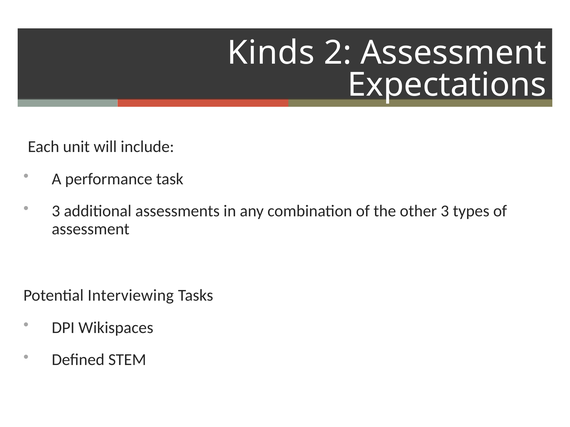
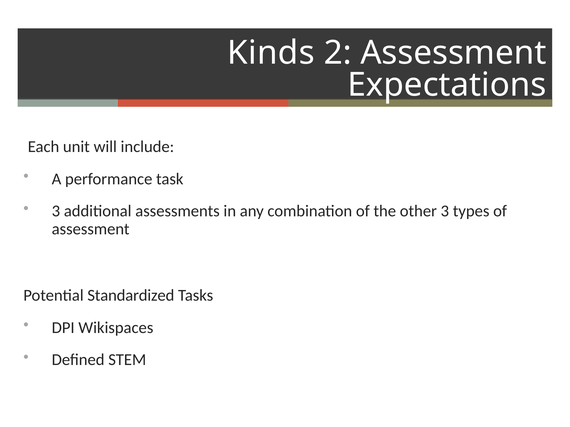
Interviewing: Interviewing -> Standardized
